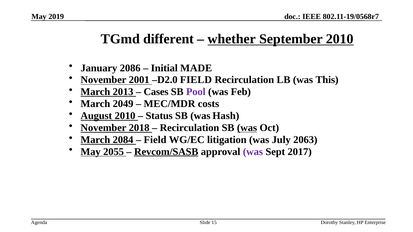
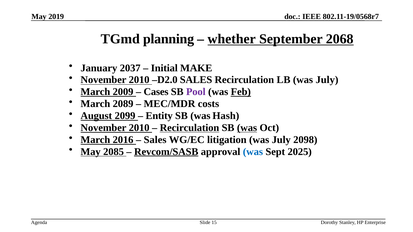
different: different -> planning
September 2010: 2010 -> 2068
2086: 2086 -> 2037
MADE: MADE -> MAKE
2001 at (139, 80): 2001 -> 2010
D2.0 FIELD: FIELD -> SALES
LB was This: This -> July
2013: 2013 -> 2009
Feb underline: none -> present
2049: 2049 -> 2089
August 2010: 2010 -> 2099
Status: Status -> Entity
2018 at (139, 128): 2018 -> 2010
Recirculation at (189, 128) underline: none -> present
2084: 2084 -> 2016
Field at (155, 140): Field -> Sales
2063: 2063 -> 2098
2055: 2055 -> 2085
was at (253, 152) colour: purple -> blue
2017: 2017 -> 2025
